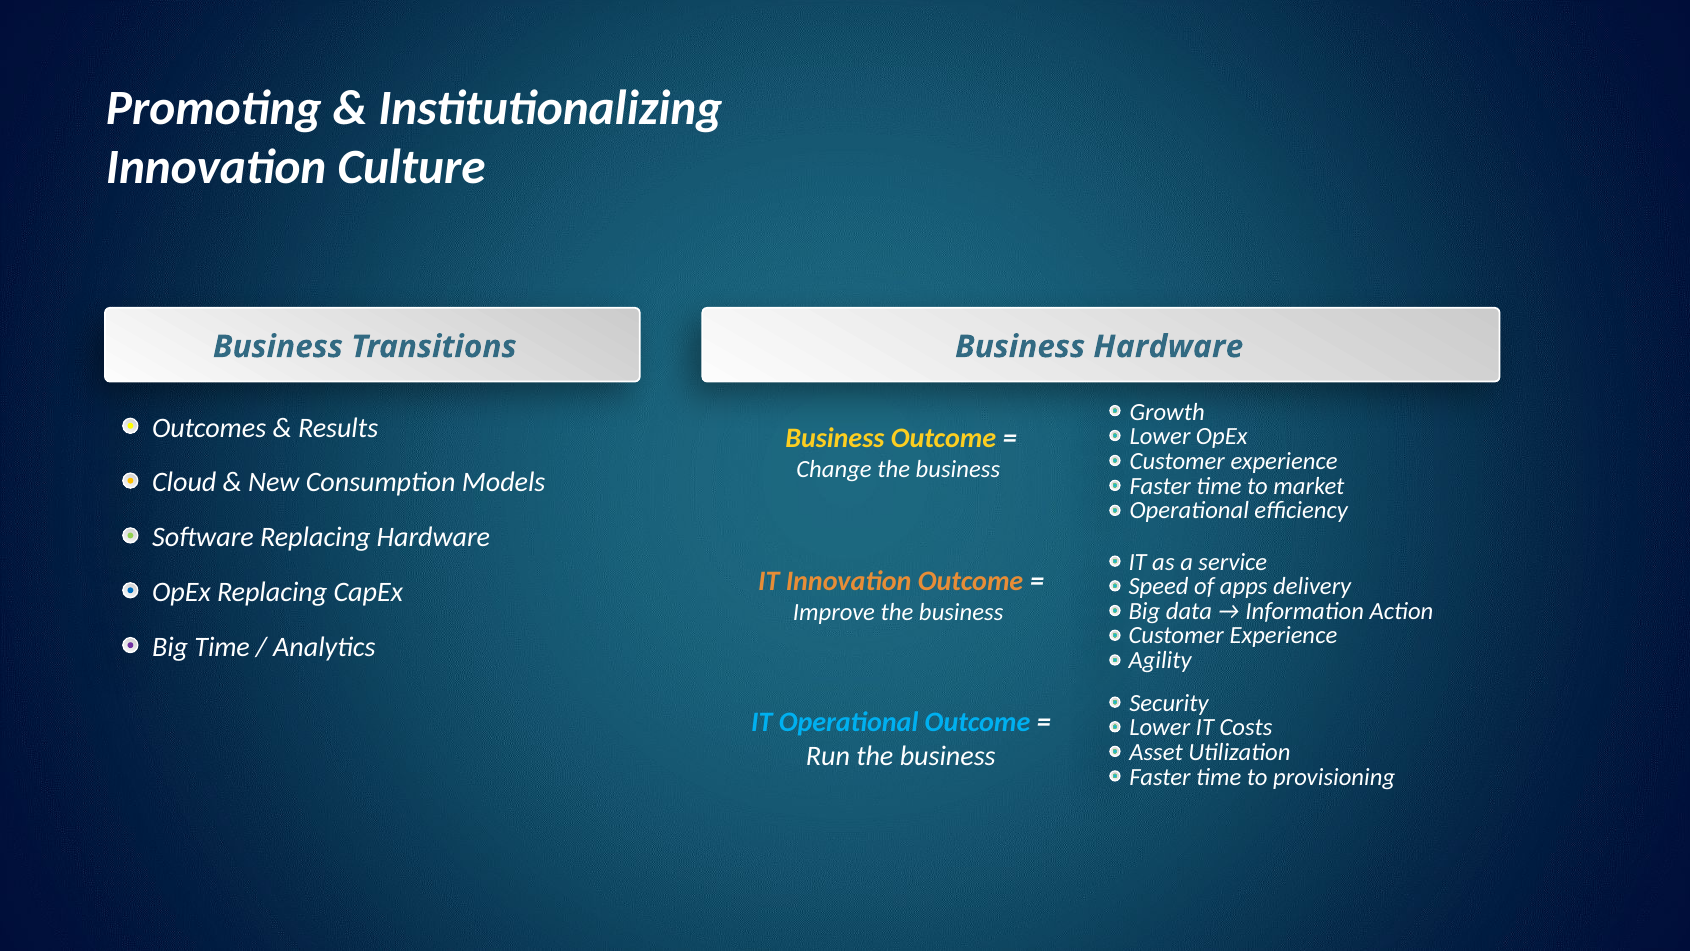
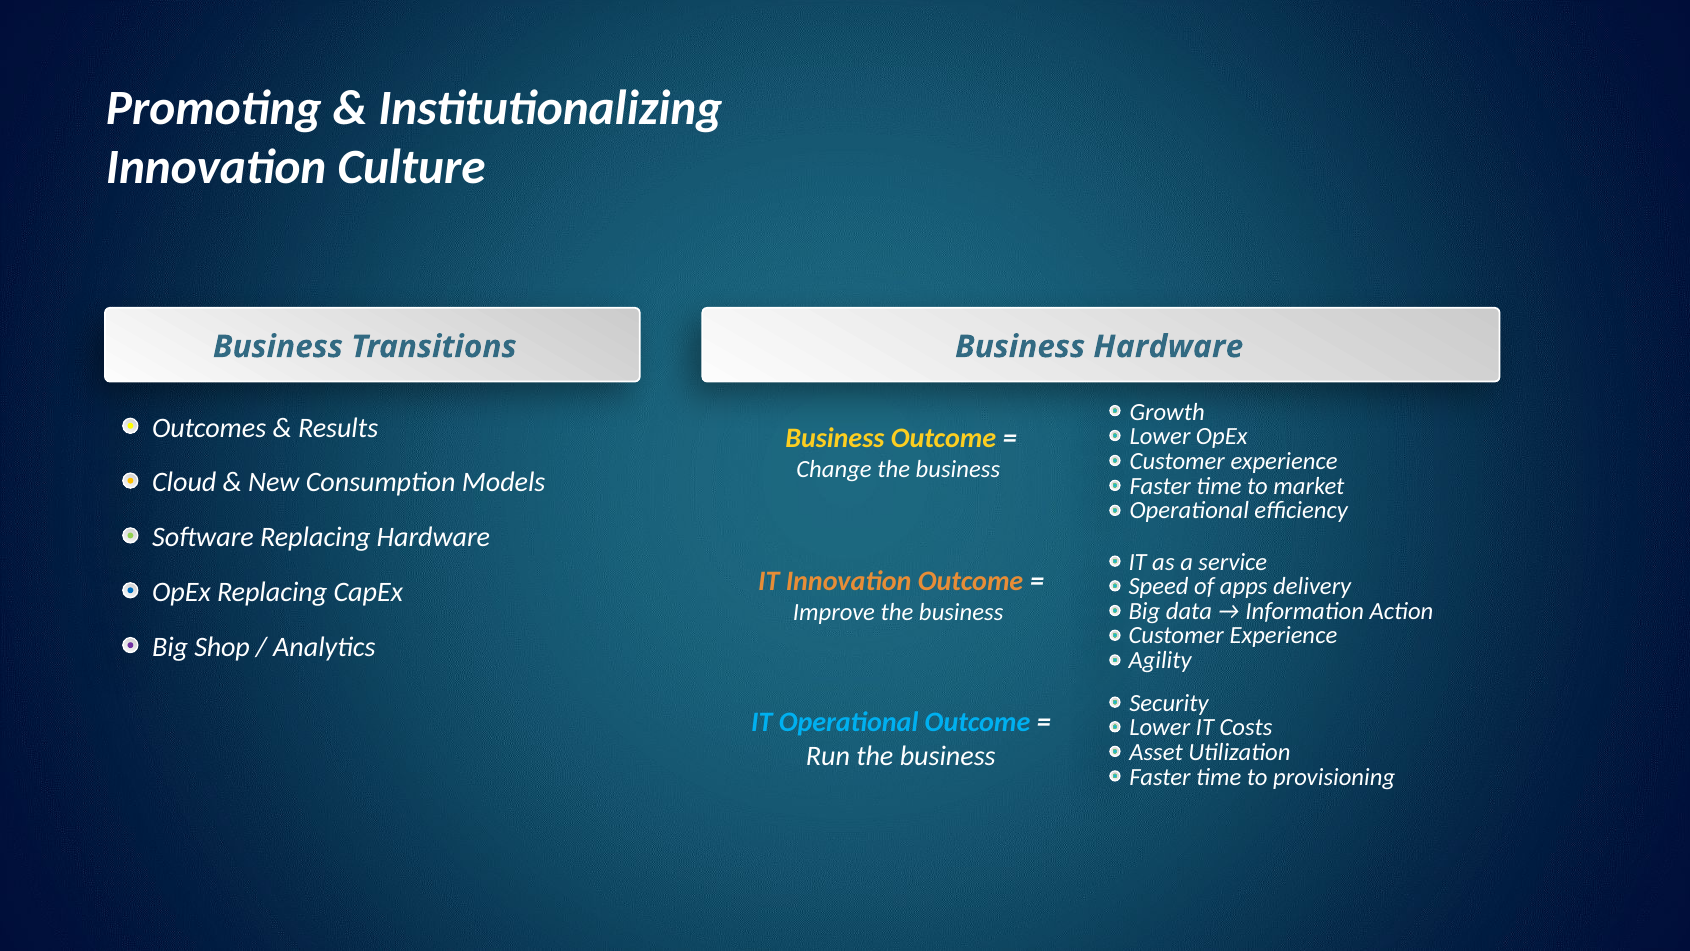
Time at (222, 647): Time -> Shop
